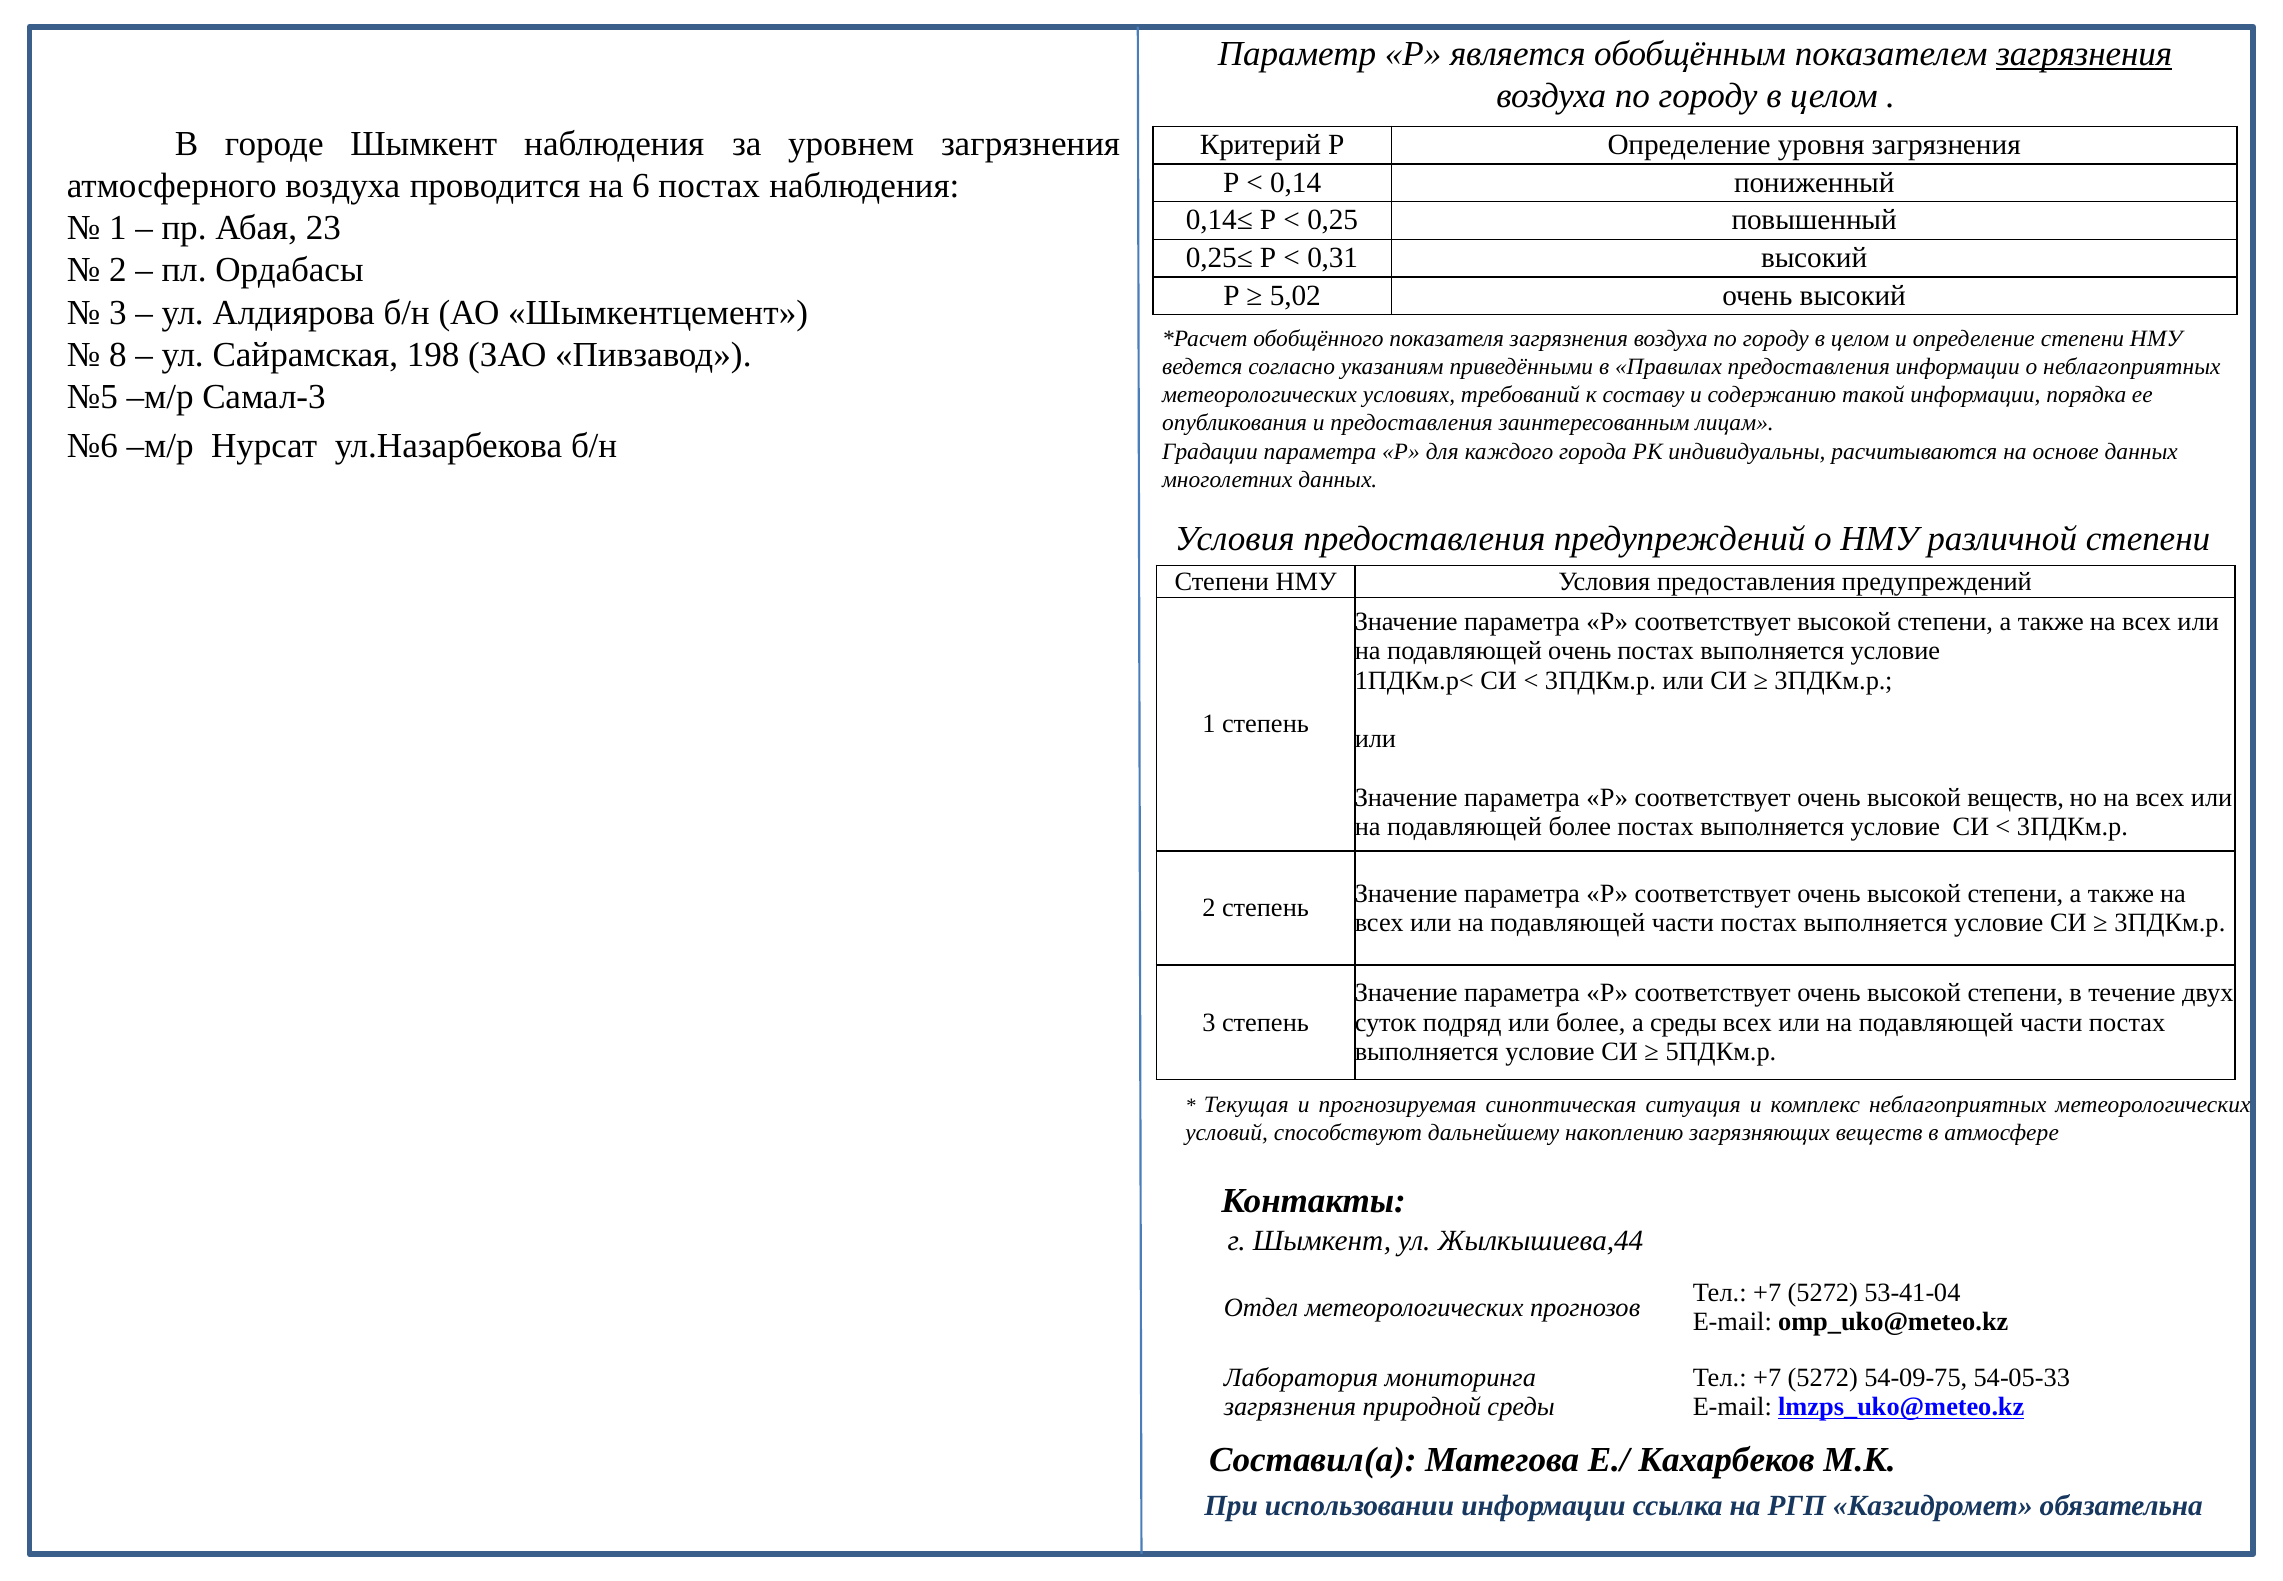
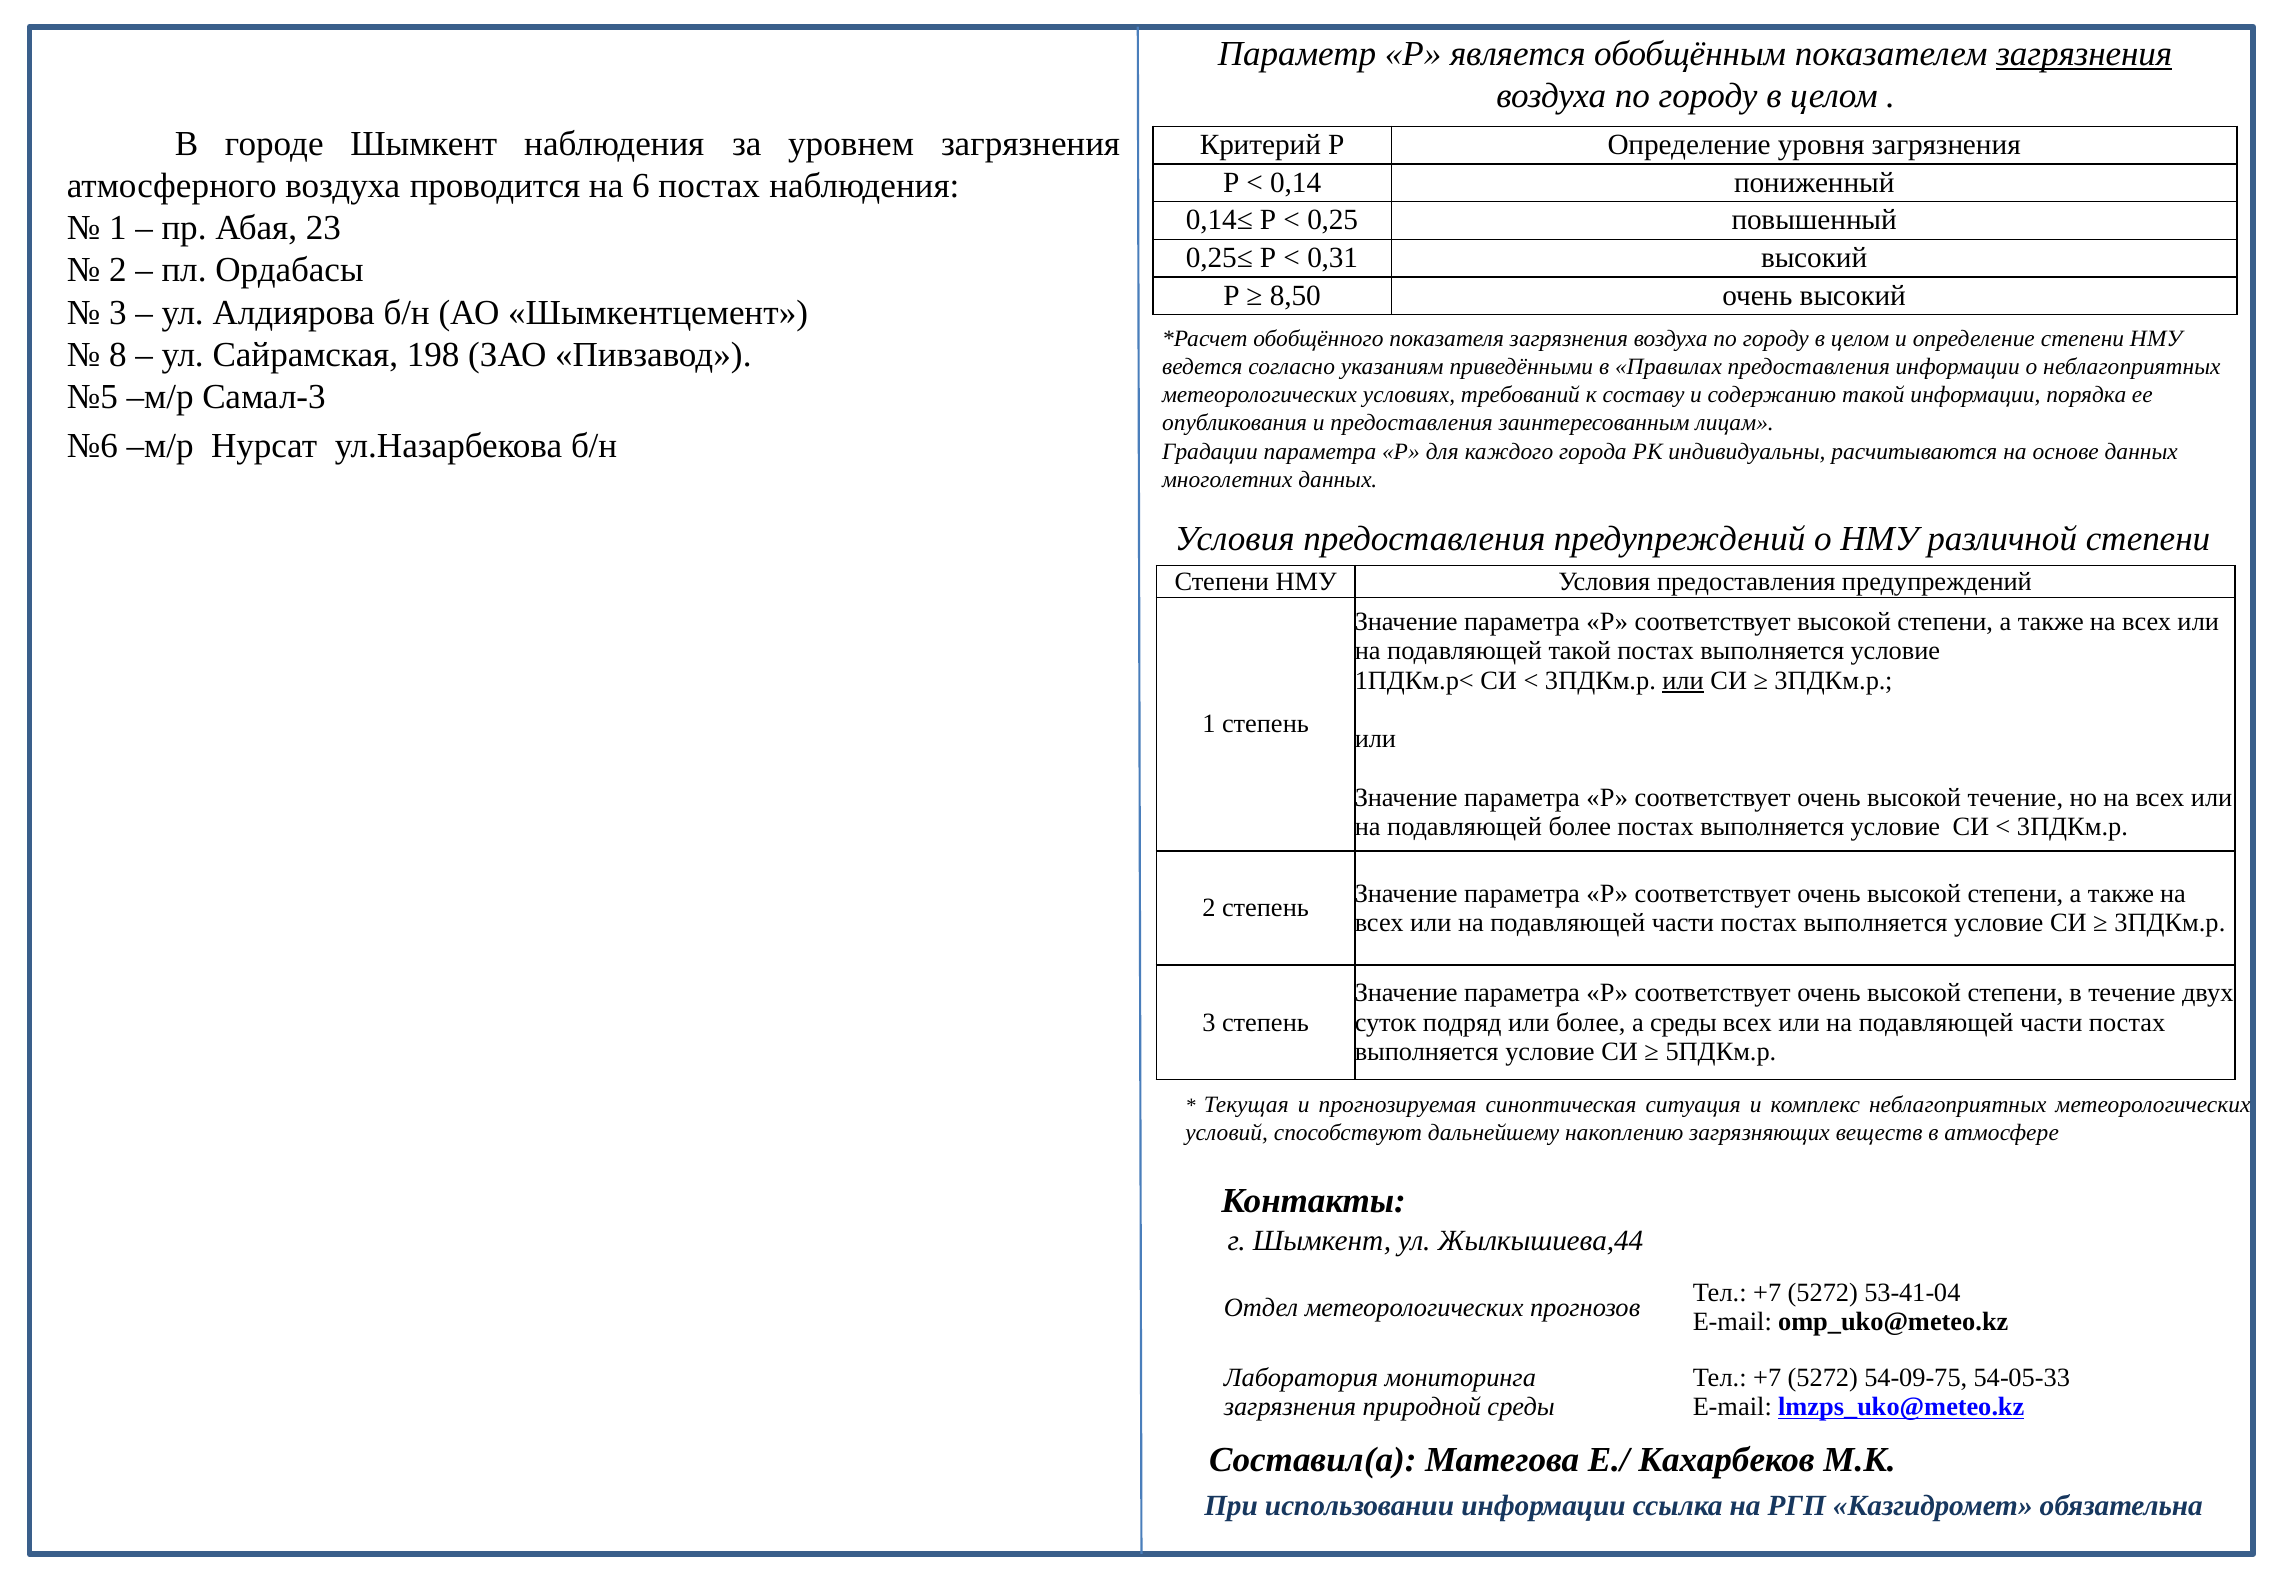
5,02: 5,02 -> 8,50
подавляющей очень: очень -> такой
или at (1683, 680) underline: none -> present
высокой веществ: веществ -> течение
